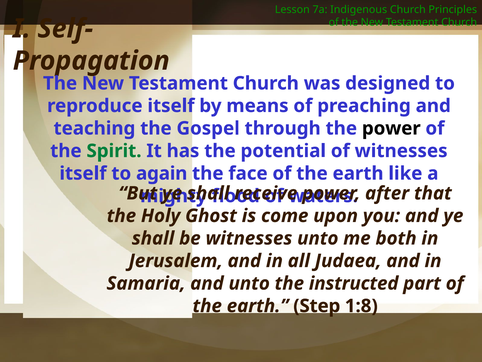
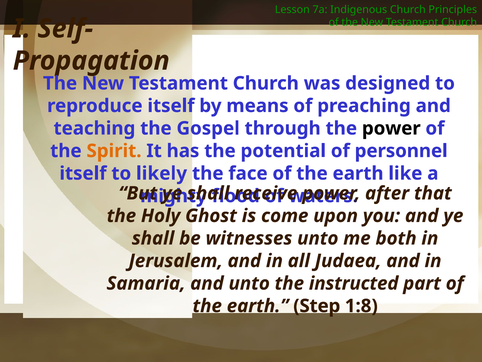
Spirit colour: green -> orange
of witnesses: witnesses -> personnel
again: again -> likely
